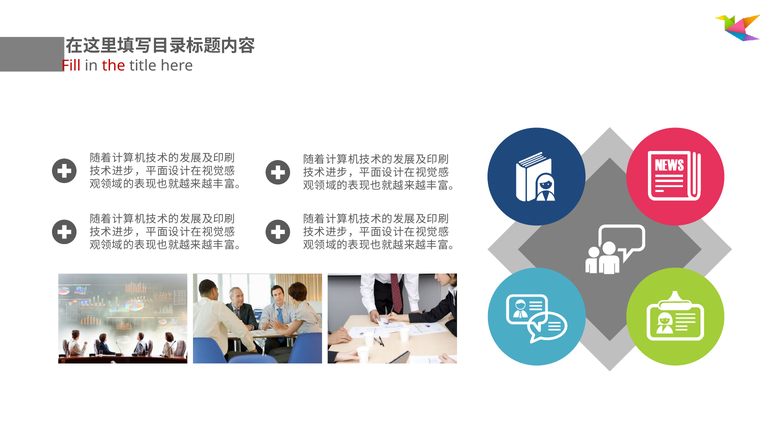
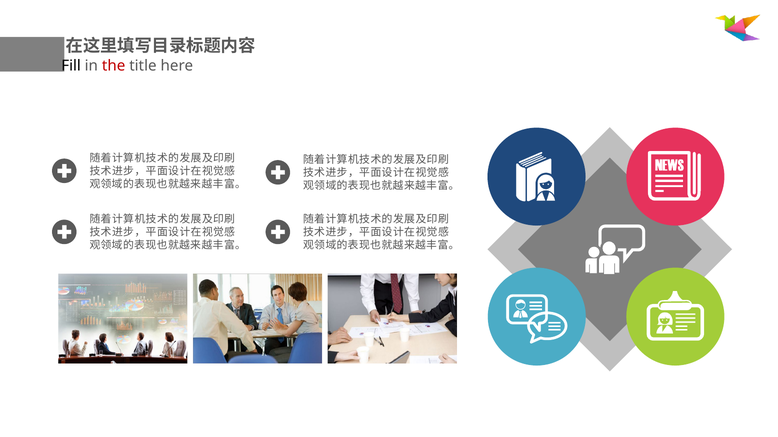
Fill colour: red -> black
